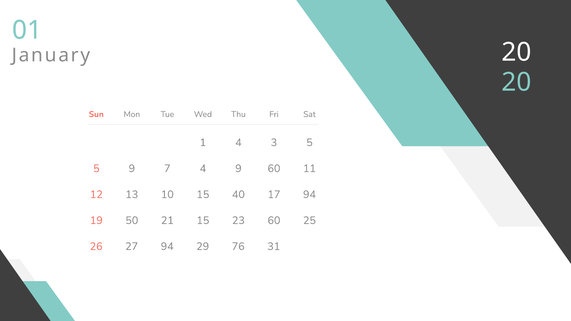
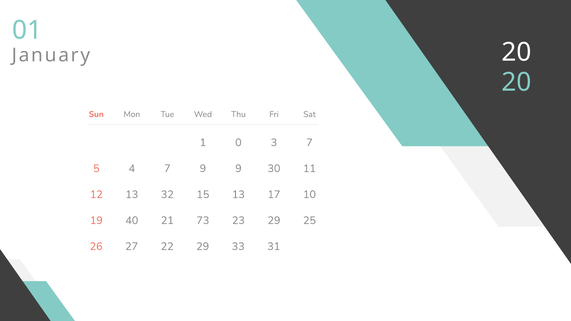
1 4: 4 -> 0
3 5: 5 -> 7
5 9: 9 -> 4
7 4: 4 -> 9
9 60: 60 -> 30
10: 10 -> 32
15 40: 40 -> 13
17 94: 94 -> 10
50: 50 -> 40
21 15: 15 -> 73
23 60: 60 -> 29
27 94: 94 -> 22
76: 76 -> 33
